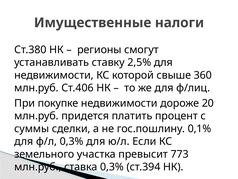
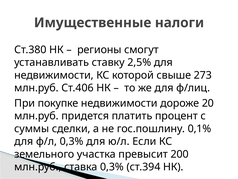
360: 360 -> 273
773: 773 -> 200
